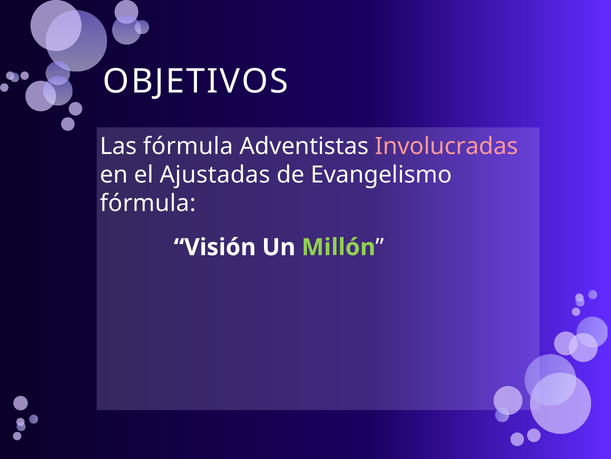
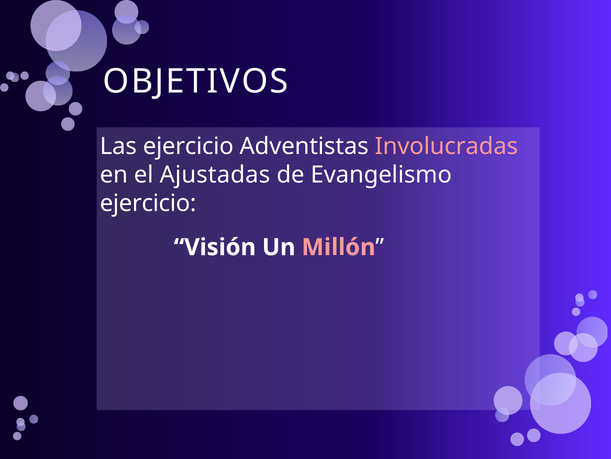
Las fórmula: fórmula -> ejercicio
fórmula at (148, 203): fórmula -> ejercicio
Millón colour: light green -> pink
